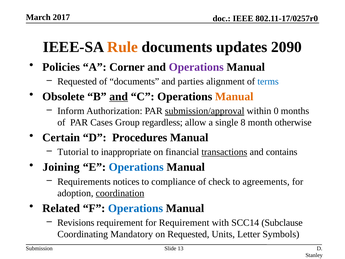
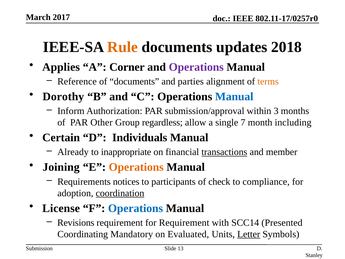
2090: 2090 -> 2018
Policies: Policies -> Applies
Requested at (77, 81): Requested -> Reference
terms colour: blue -> orange
Obsolete: Obsolete -> Dorothy
and at (119, 96) underline: present -> none
Manual at (234, 96) colour: orange -> blue
submission/approval underline: present -> none
0: 0 -> 3
Cases: Cases -> Other
8: 8 -> 7
otherwise: otherwise -> including
Procedures: Procedures -> Individuals
Tutorial: Tutorial -> Already
contains: contains -> member
Operations at (136, 167) colour: blue -> orange
compliance: compliance -> participants
agreements: agreements -> compliance
Related: Related -> License
Subclause: Subclause -> Presented
on Requested: Requested -> Evaluated
Letter underline: none -> present
